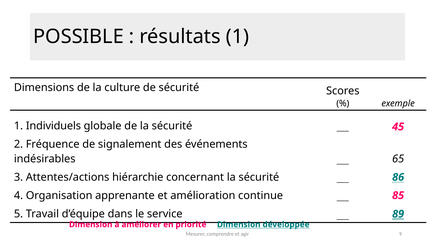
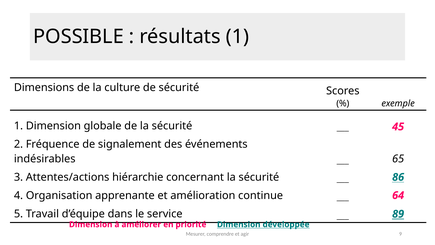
1 Individuels: Individuels -> Dimension
85: 85 -> 64
